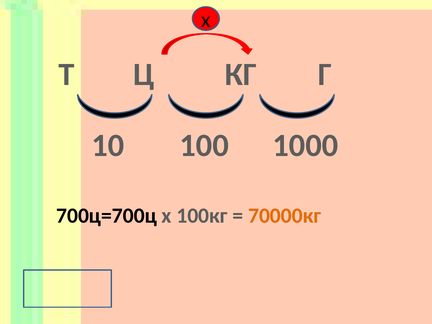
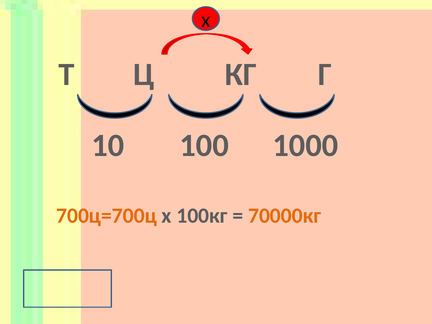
700ц=700ц colour: black -> orange
